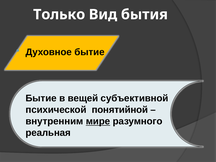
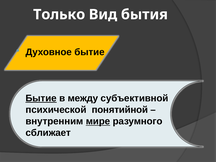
Бытие at (41, 98) underline: none -> present
вещей: вещей -> между
реальная: реальная -> сближает
